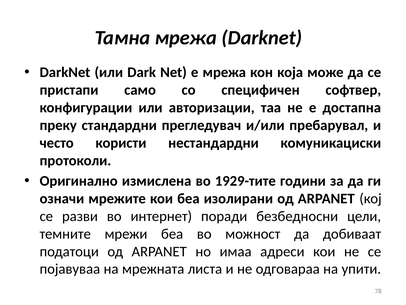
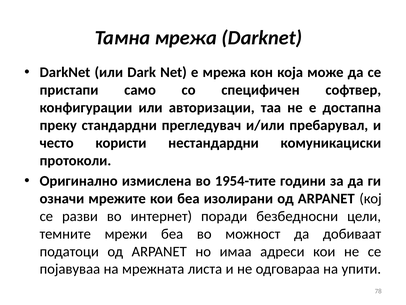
1929-тите: 1929-тите -> 1954-тите
